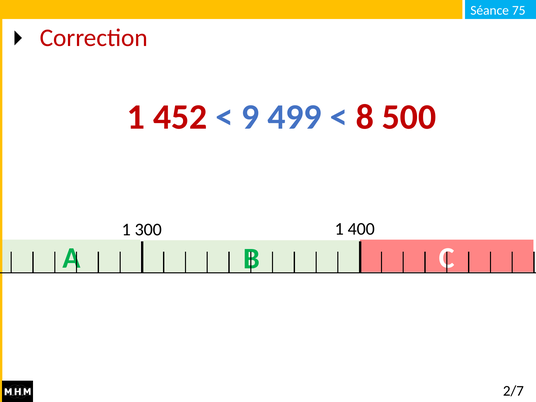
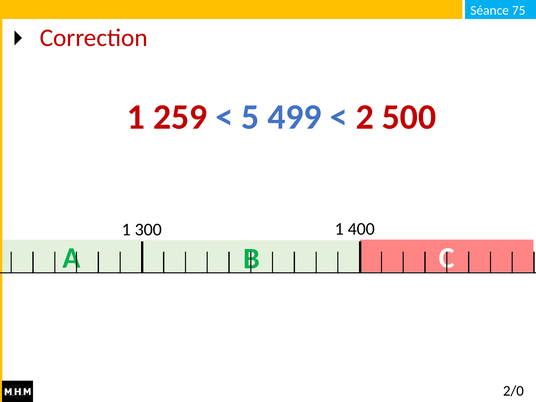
452: 452 -> 259
9: 9 -> 5
8: 8 -> 2
2/7: 2/7 -> 2/0
